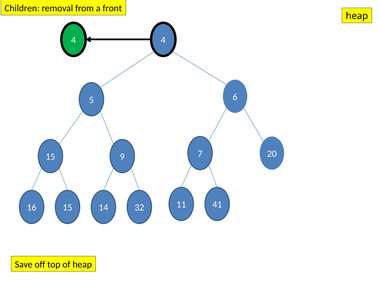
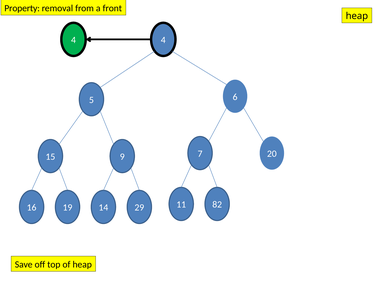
Children: Children -> Property
41: 41 -> 82
16 15: 15 -> 19
32: 32 -> 29
